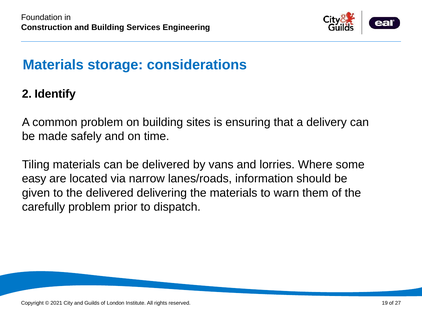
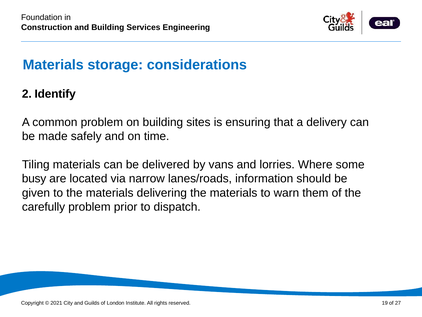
easy: easy -> busy
to the delivered: delivered -> materials
